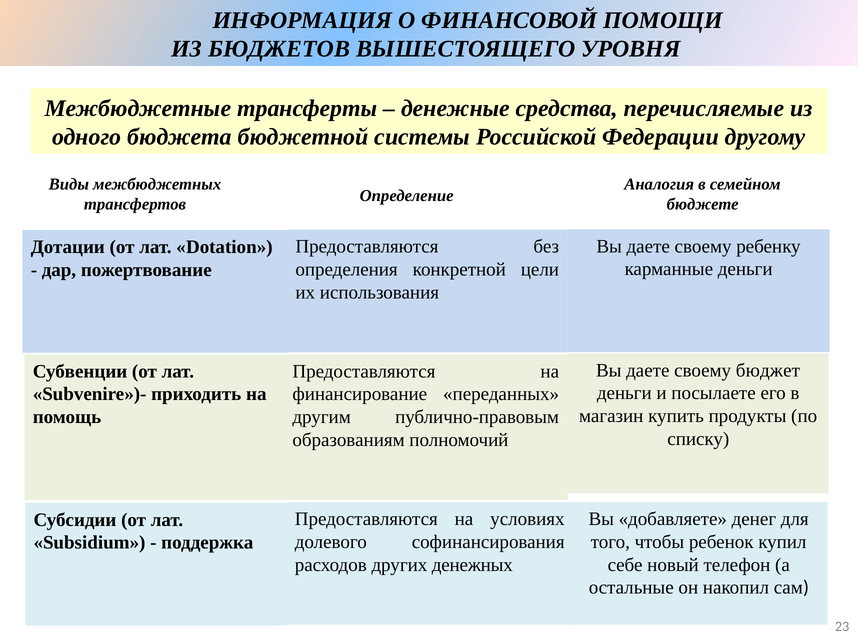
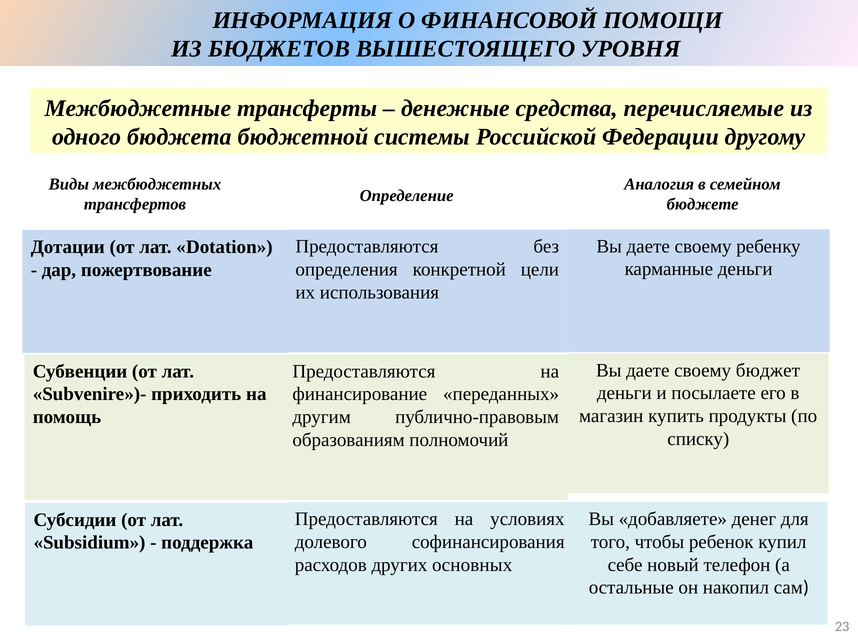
денежных: денежных -> основных
